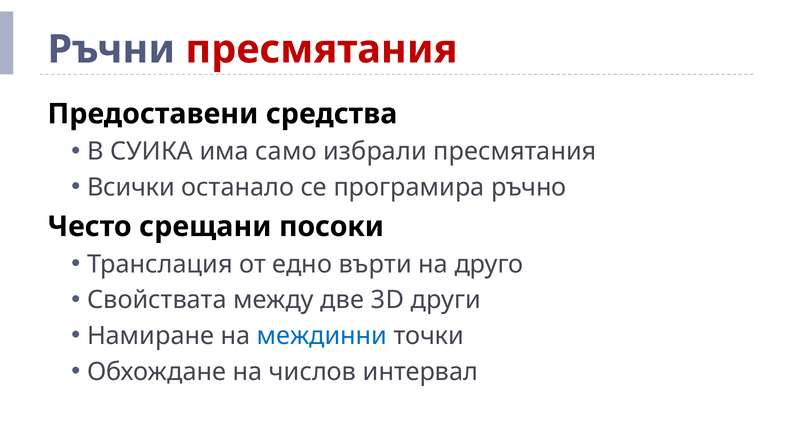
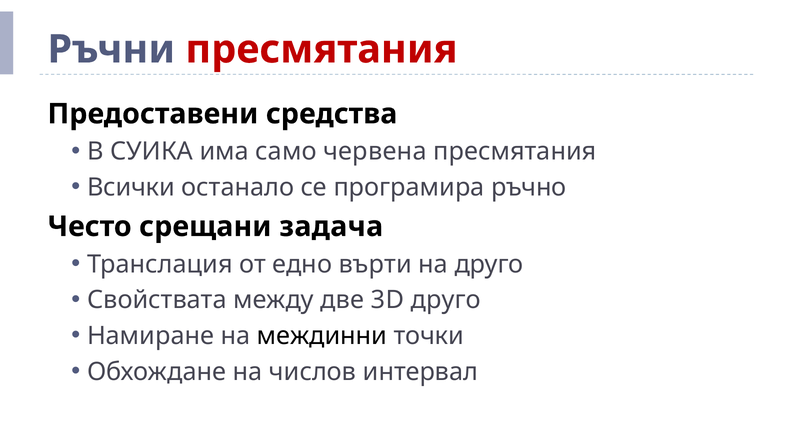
избрали: избрали -> червена
посоки: посоки -> задача
3D други: други -> друго
междинни colour: blue -> black
